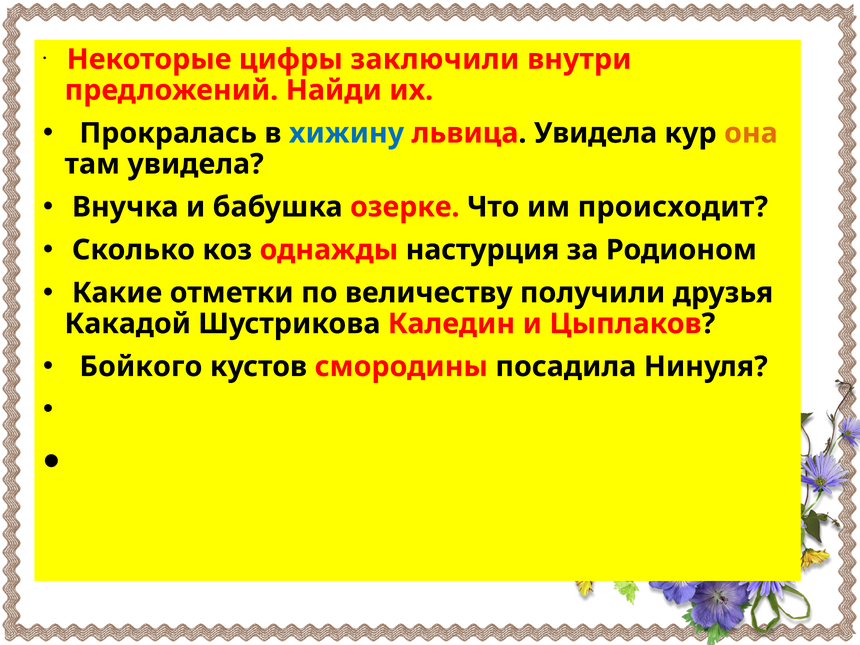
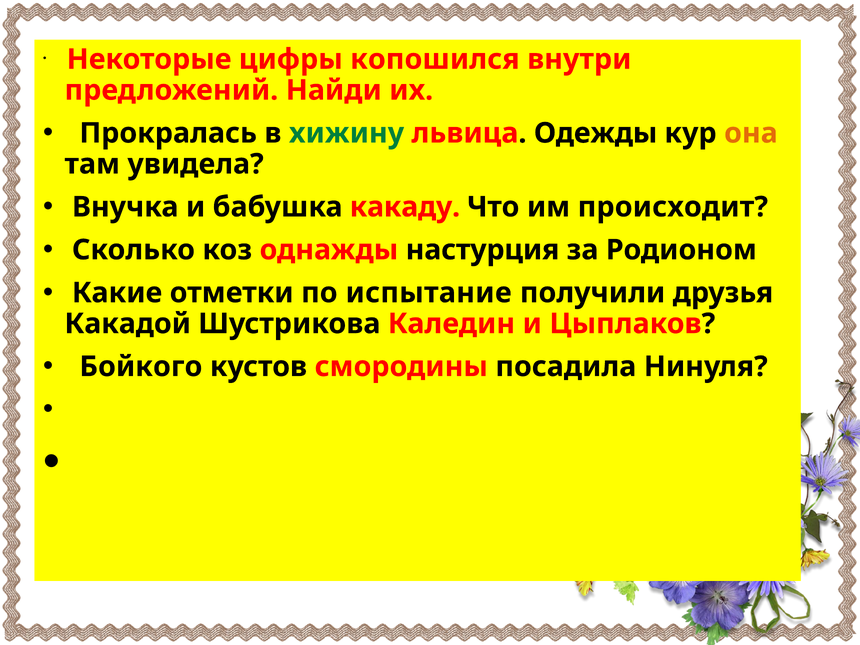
заключили: заключили -> копошился
хижину colour: blue -> green
львица Увидела: Увидела -> Одежды
озерке: озерке -> какаду
величеству: величеству -> испытание
